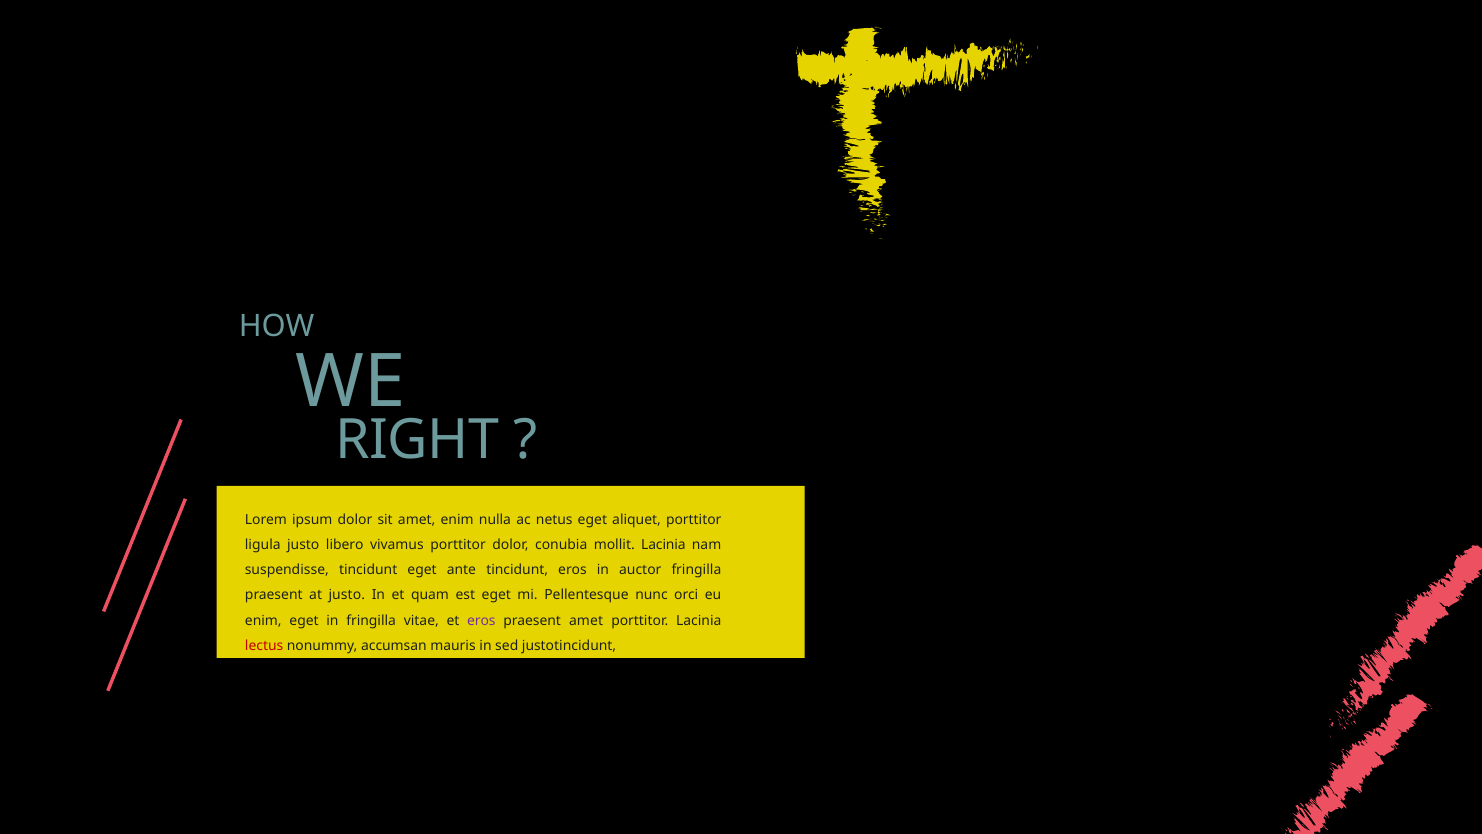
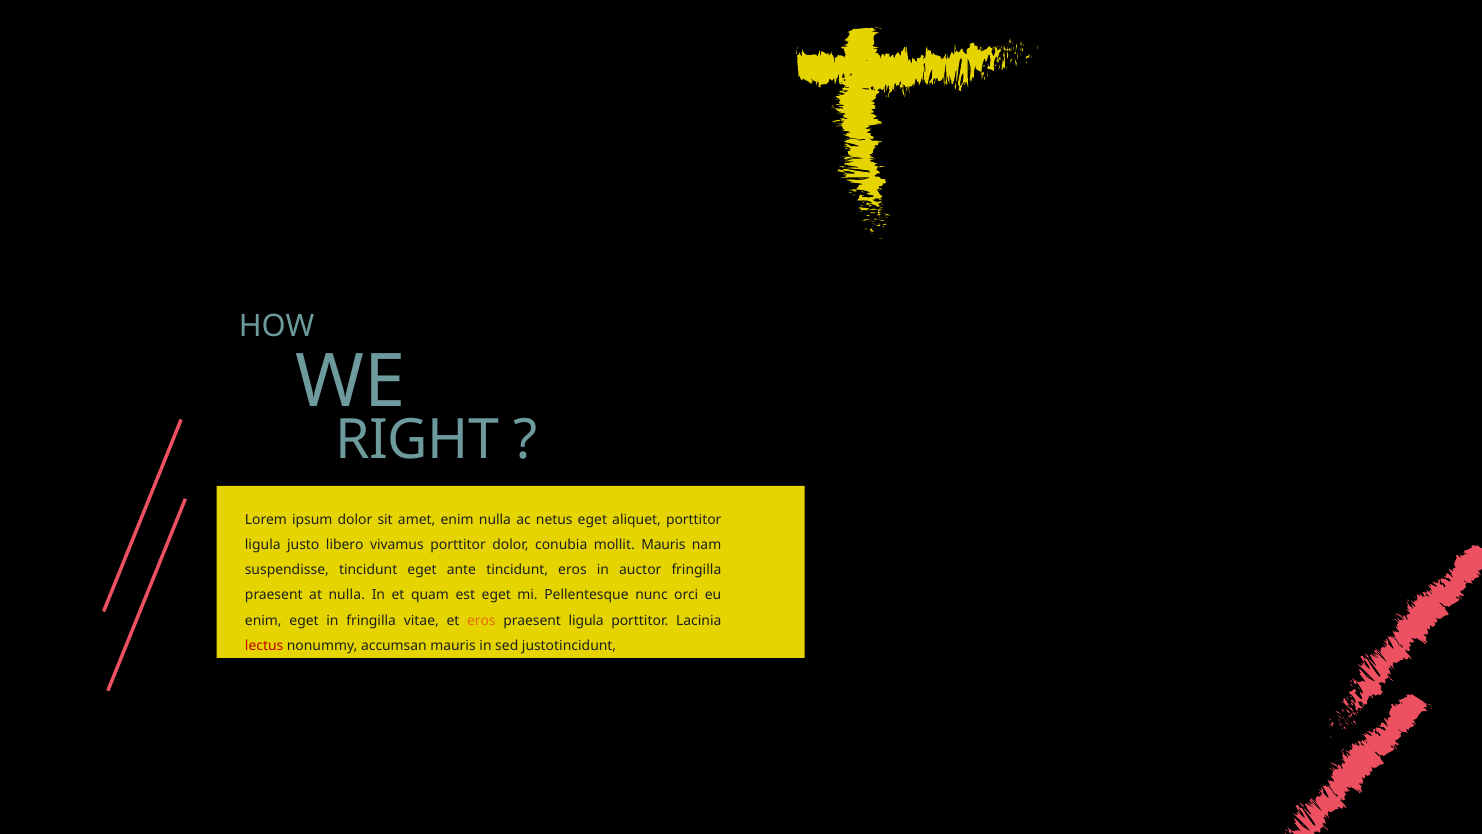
mollit Lacinia: Lacinia -> Mauris
at justo: justo -> nulla
eros at (481, 620) colour: purple -> orange
praesent amet: amet -> ligula
